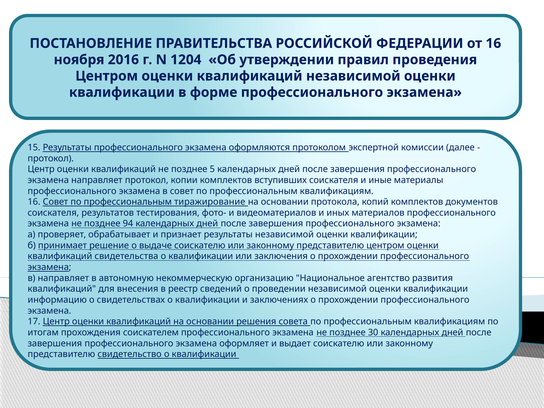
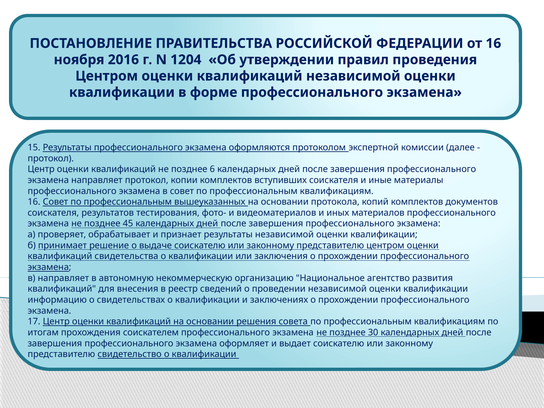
5: 5 -> 6
тиражирование: тиражирование -> вышеуказанных
94: 94 -> 45
